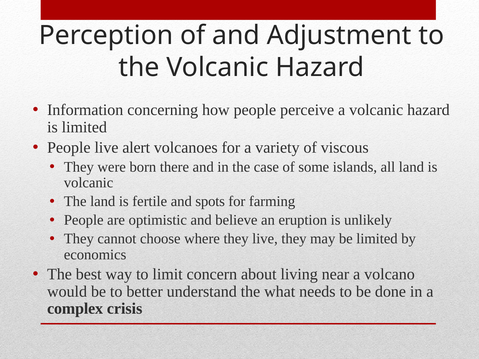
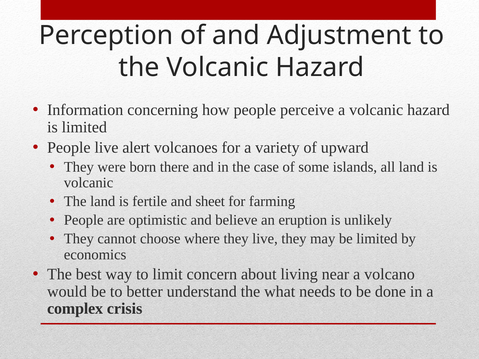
viscous: viscous -> upward
spots: spots -> sheet
